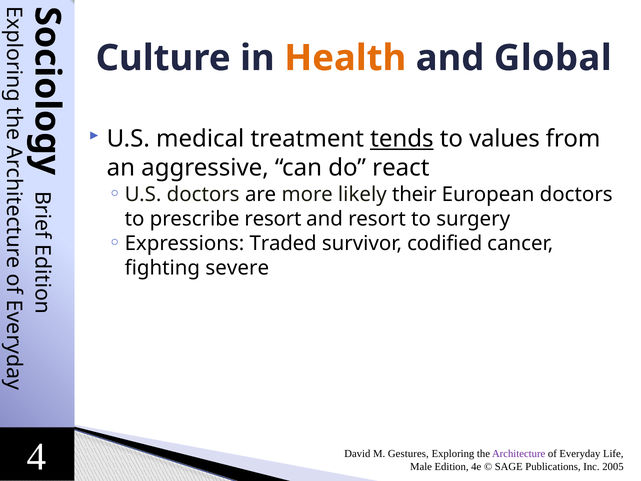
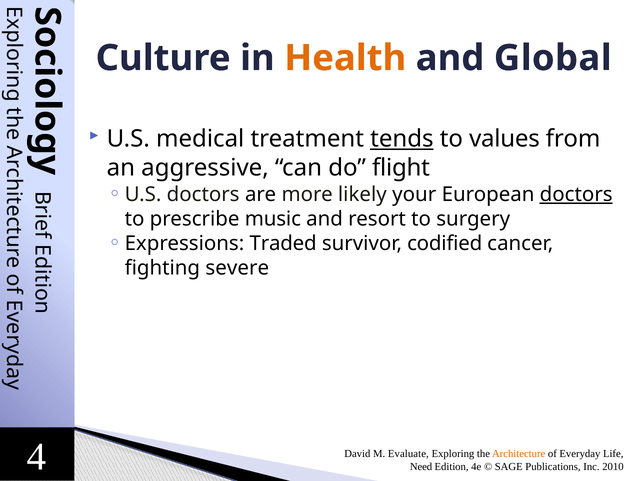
react: react -> flight
their: their -> your
doctors at (576, 194) underline: none -> present
prescribe resort: resort -> music
Gestures: Gestures -> Evaluate
Architecture colour: purple -> orange
Male: Male -> Need
2005: 2005 -> 2010
